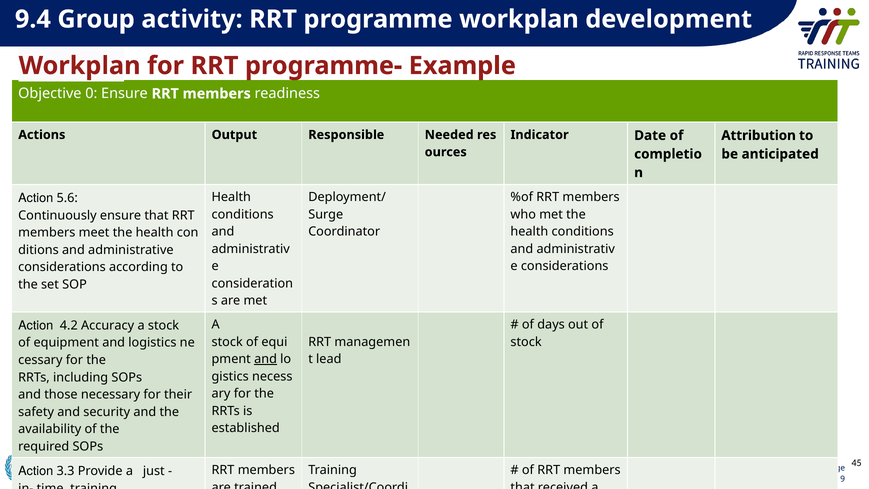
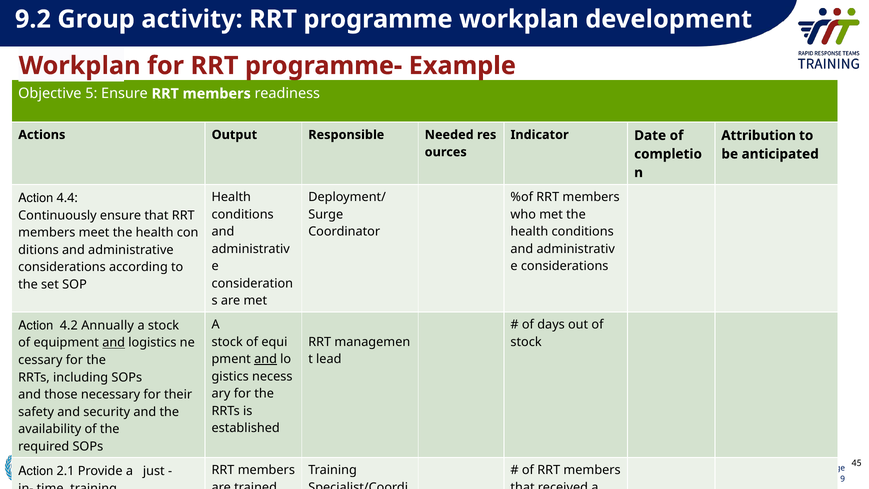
9.4: 9.4 -> 9.2
0: 0 -> 5
5.6: 5.6 -> 4.4
Accuracy: Accuracy -> Annually
and at (114, 343) underline: none -> present
3.3: 3.3 -> 2.1
